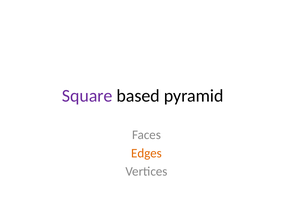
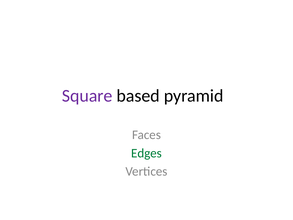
Edges colour: orange -> green
